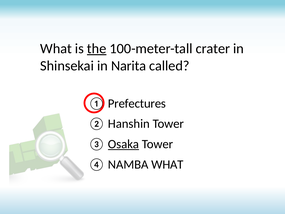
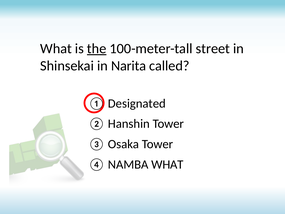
crater: crater -> street
Prefectures: Prefectures -> Designated
Osaka underline: present -> none
